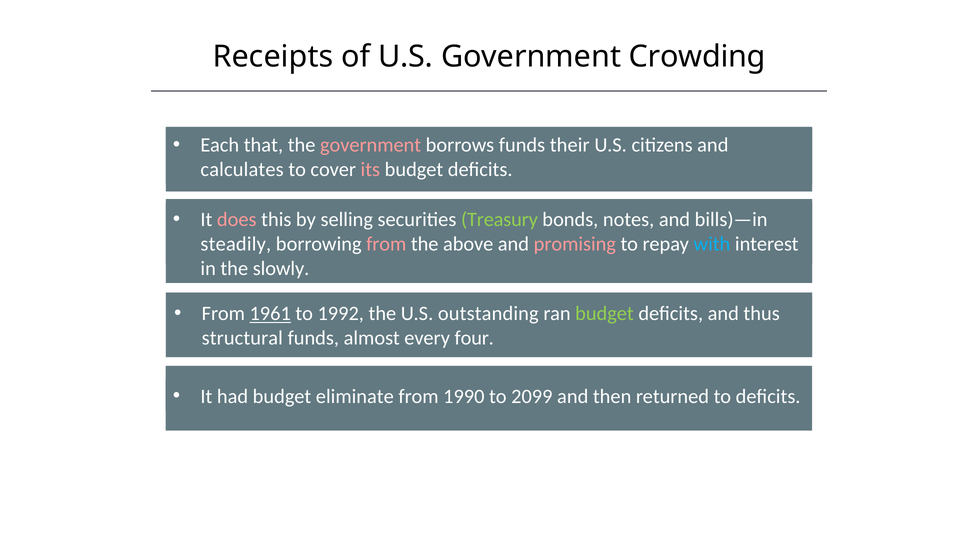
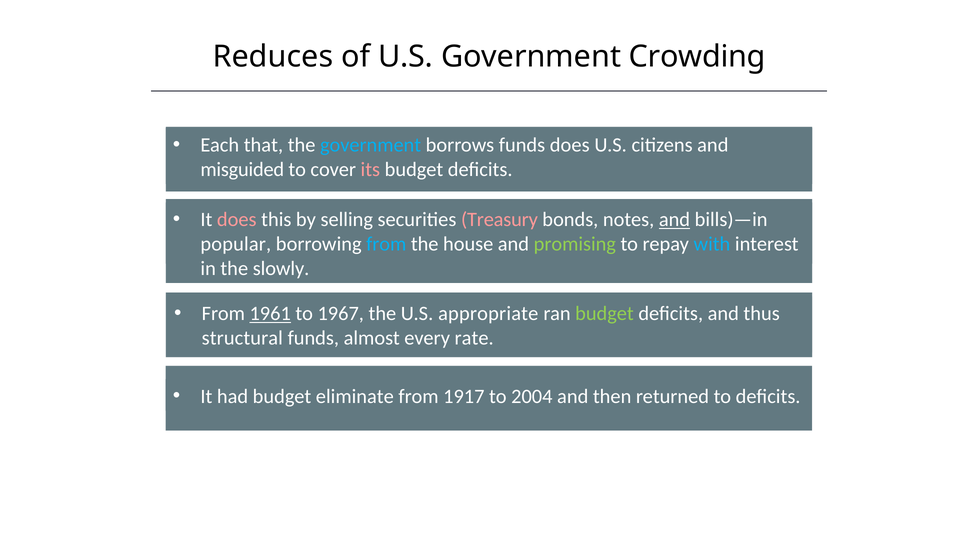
Receipts: Receipts -> Reduces
government at (371, 145) colour: pink -> light blue
funds their: their -> does
calculates: calculates -> misguided
Treasury colour: light green -> pink
and at (674, 220) underline: none -> present
steadily: steadily -> popular
from at (386, 244) colour: pink -> light blue
above: above -> house
promising colour: pink -> light green
1992: 1992 -> 1967
outstanding: outstanding -> appropriate
four: four -> rate
1990: 1990 -> 1917
2099: 2099 -> 2004
